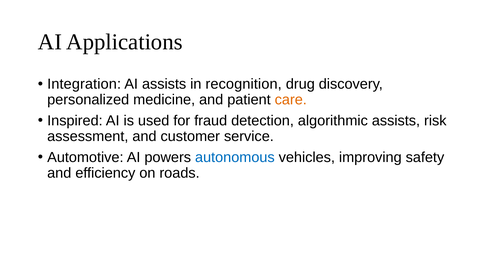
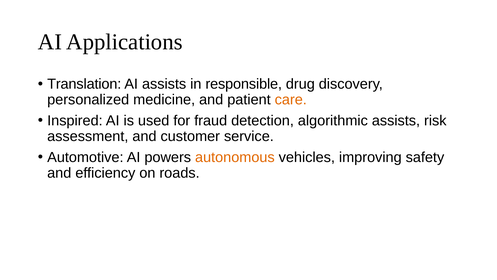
Integration: Integration -> Translation
recognition: recognition -> responsible
autonomous colour: blue -> orange
